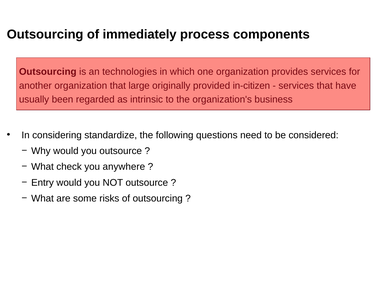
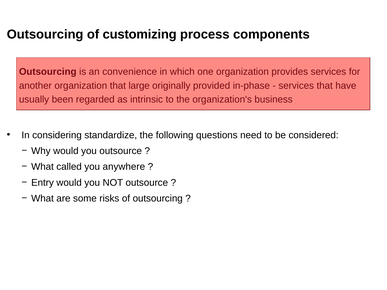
immediately: immediately -> customizing
technologies: technologies -> convenience
in-citizen: in-citizen -> in-phase
check: check -> called
